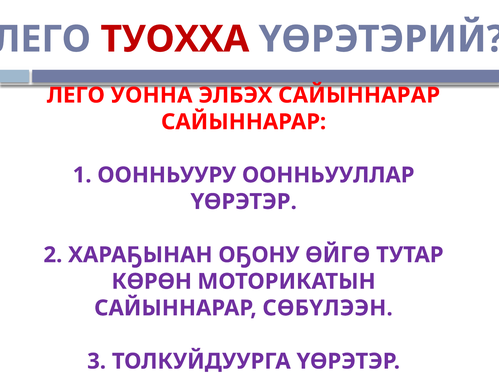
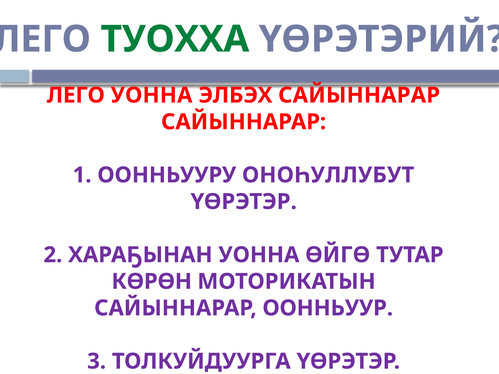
ТУОХХА colour: red -> green
ООННЬУУЛЛАР: ООННЬУУЛЛАР -> ОНОҺУЛЛУБУТ
ХАРАҔЫНАН ОҔОНУ: ОҔОНУ -> УОННА
СӨБҮЛЭЭН: СӨБҮЛЭЭН -> ООННЬУУР
